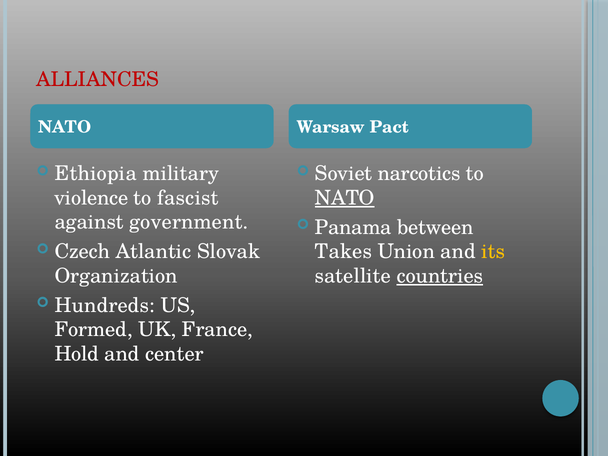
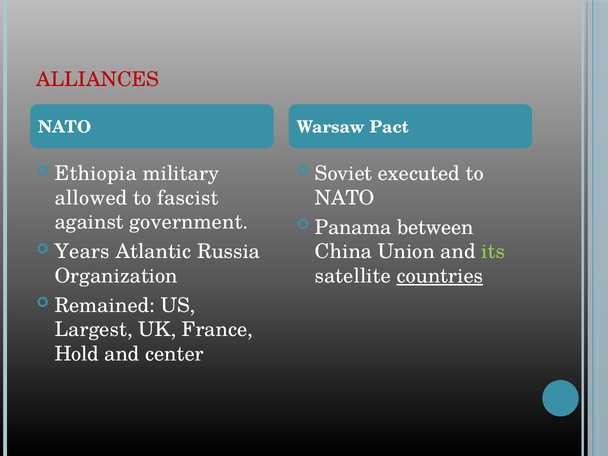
narcotics: narcotics -> executed
violence: violence -> allowed
NATO at (345, 198) underline: present -> none
Czech: Czech -> Years
Slovak: Slovak -> Russia
Takes: Takes -> China
its colour: yellow -> light green
Hundreds: Hundreds -> Remained
Formed: Formed -> Largest
